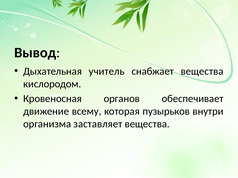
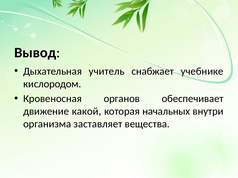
снабжает вещества: вещества -> учебнике
всему: всему -> какой
пузырьков: пузырьков -> начальных
